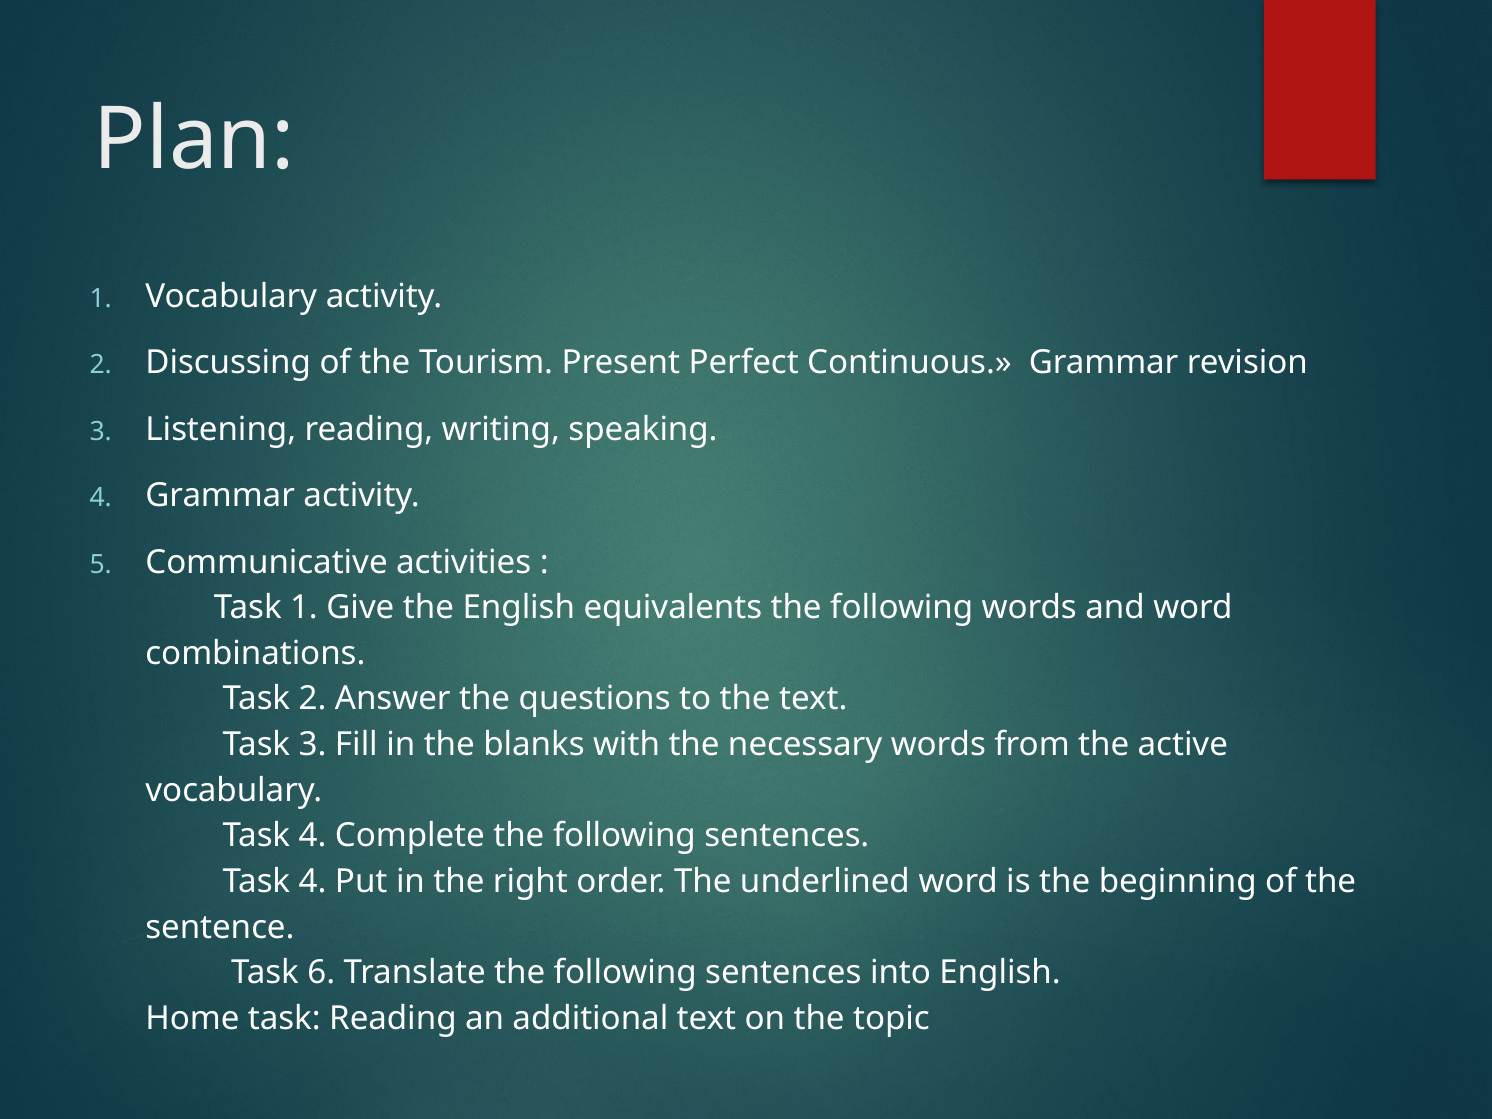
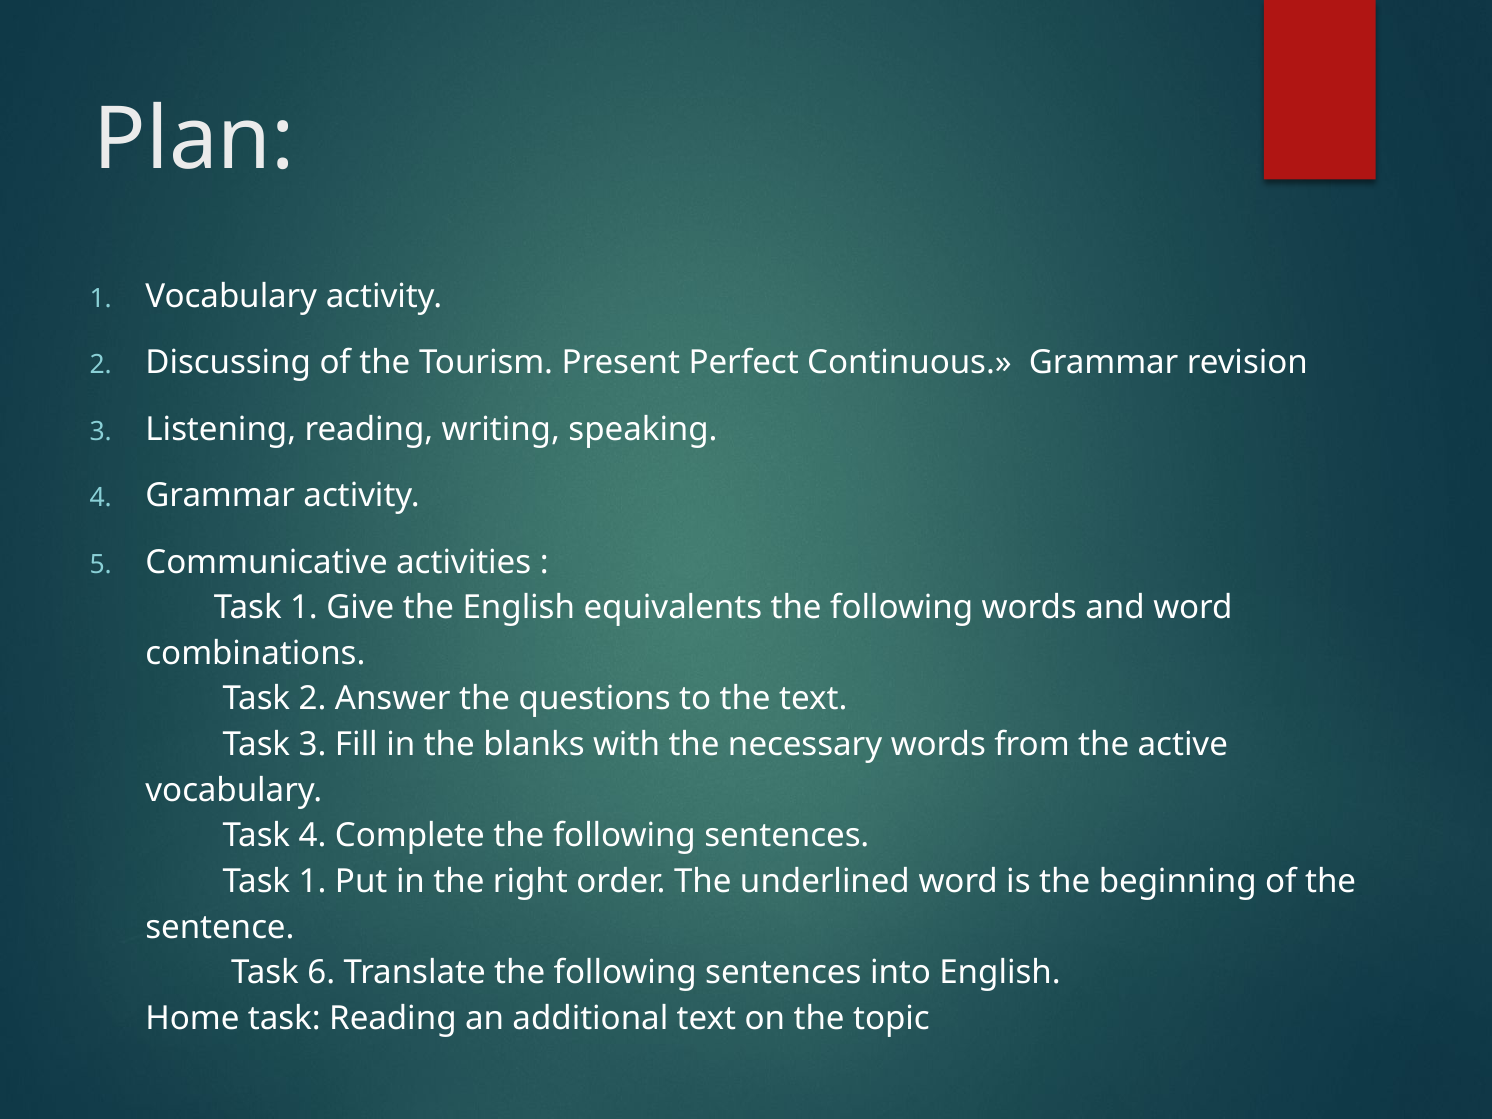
4 at (313, 882): 4 -> 1
